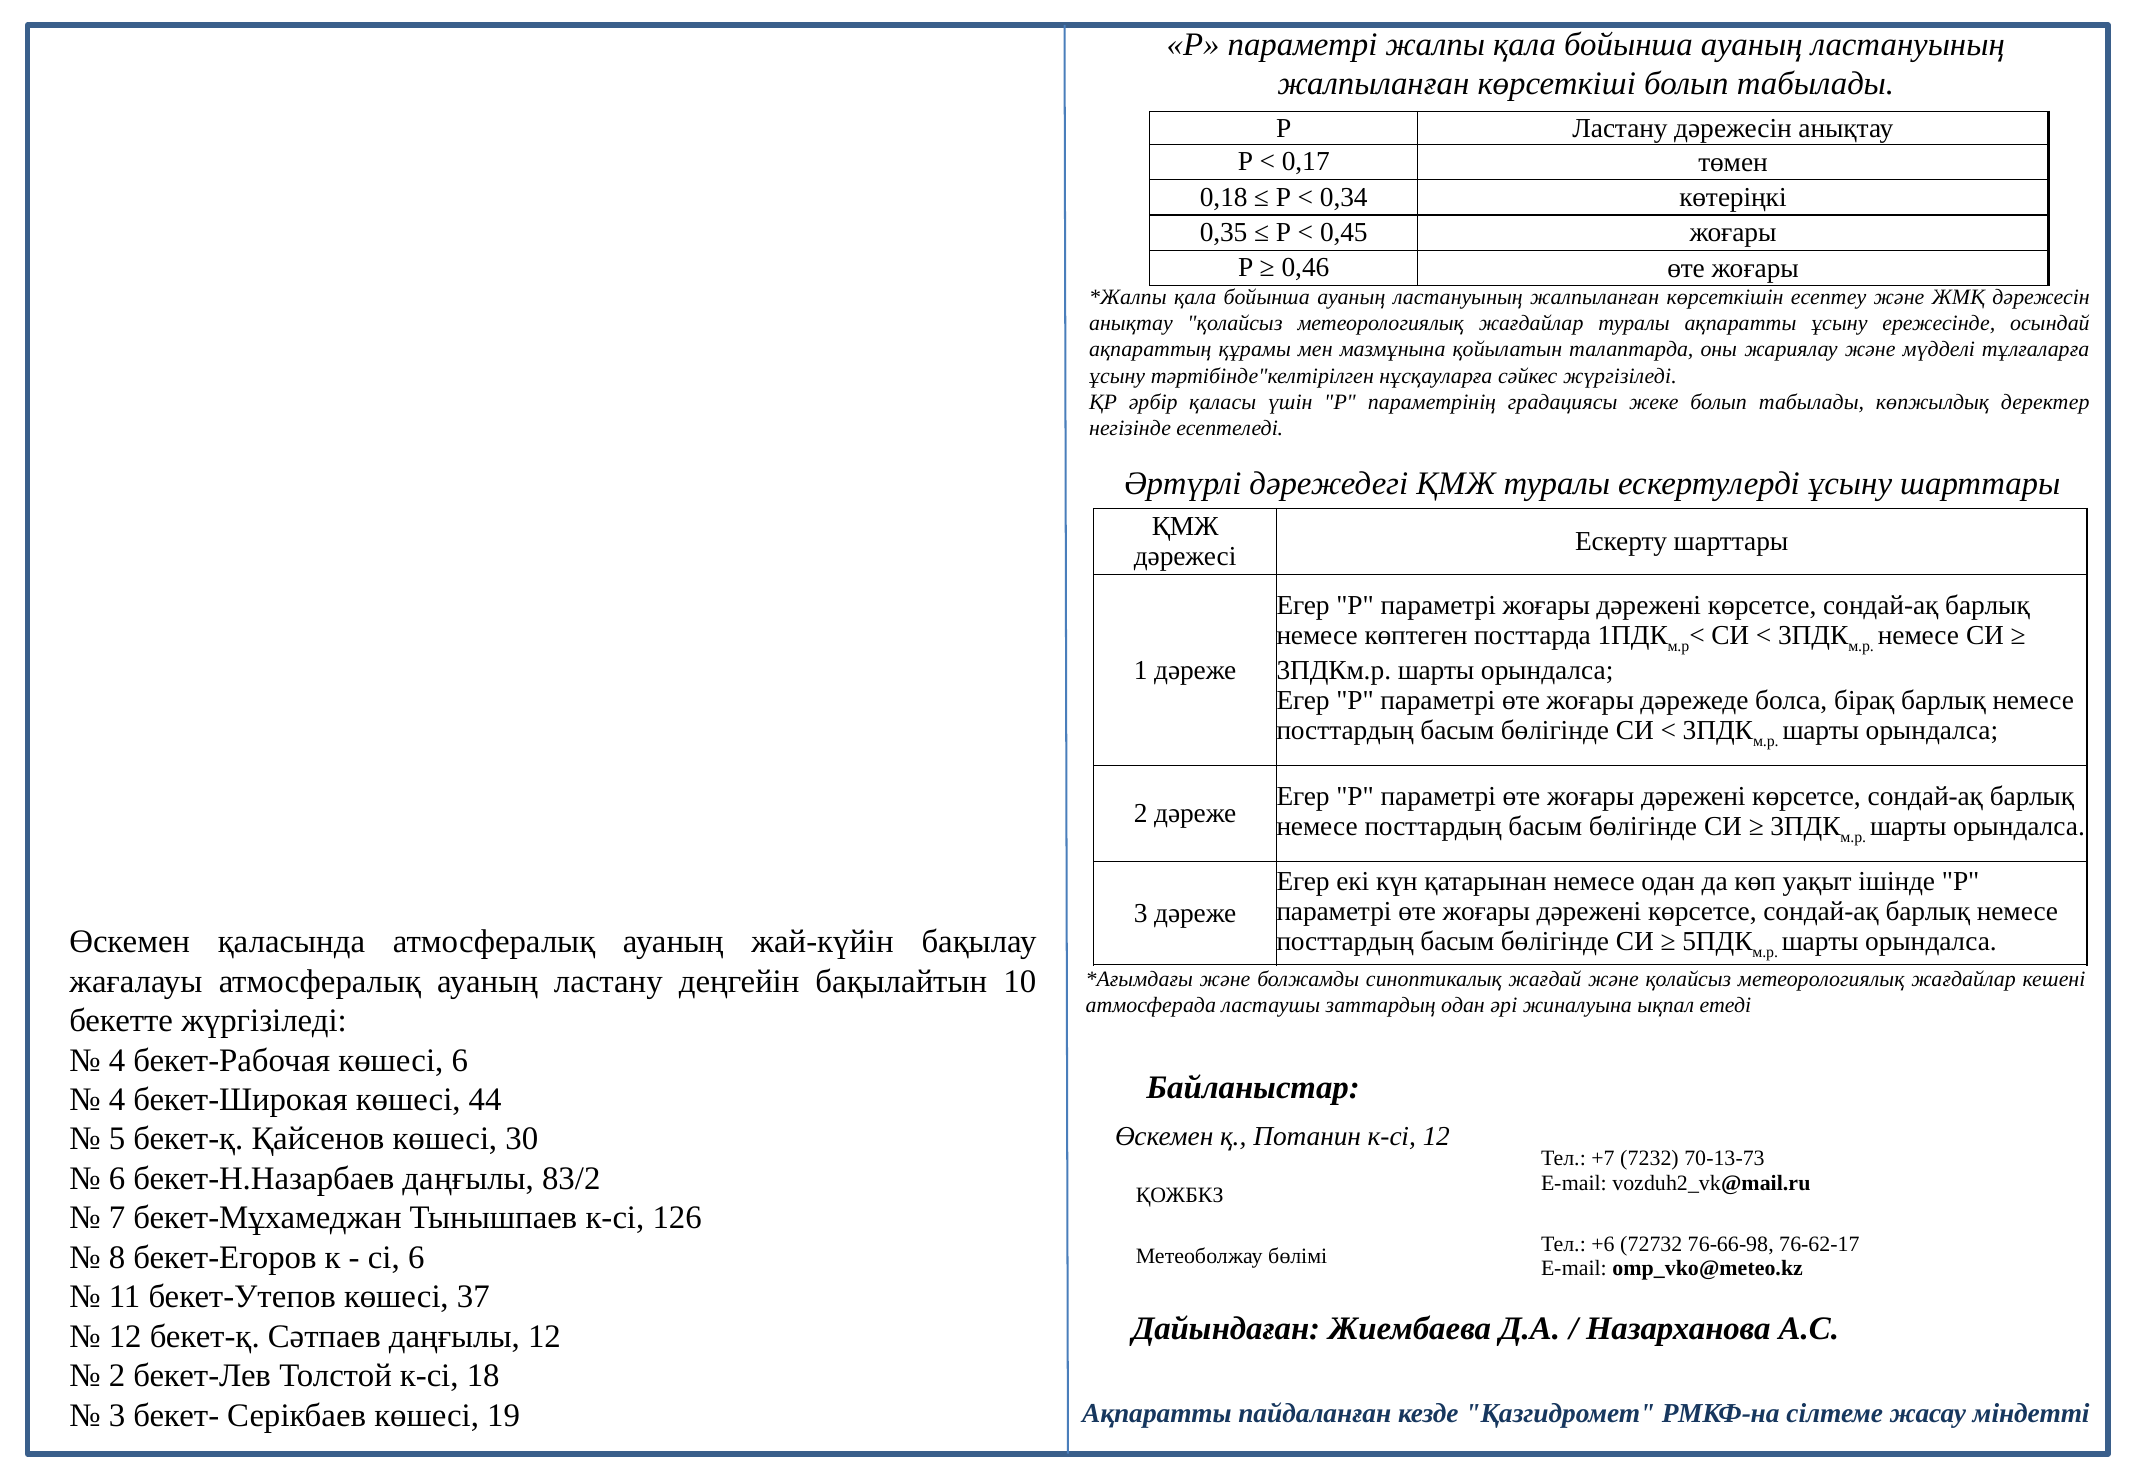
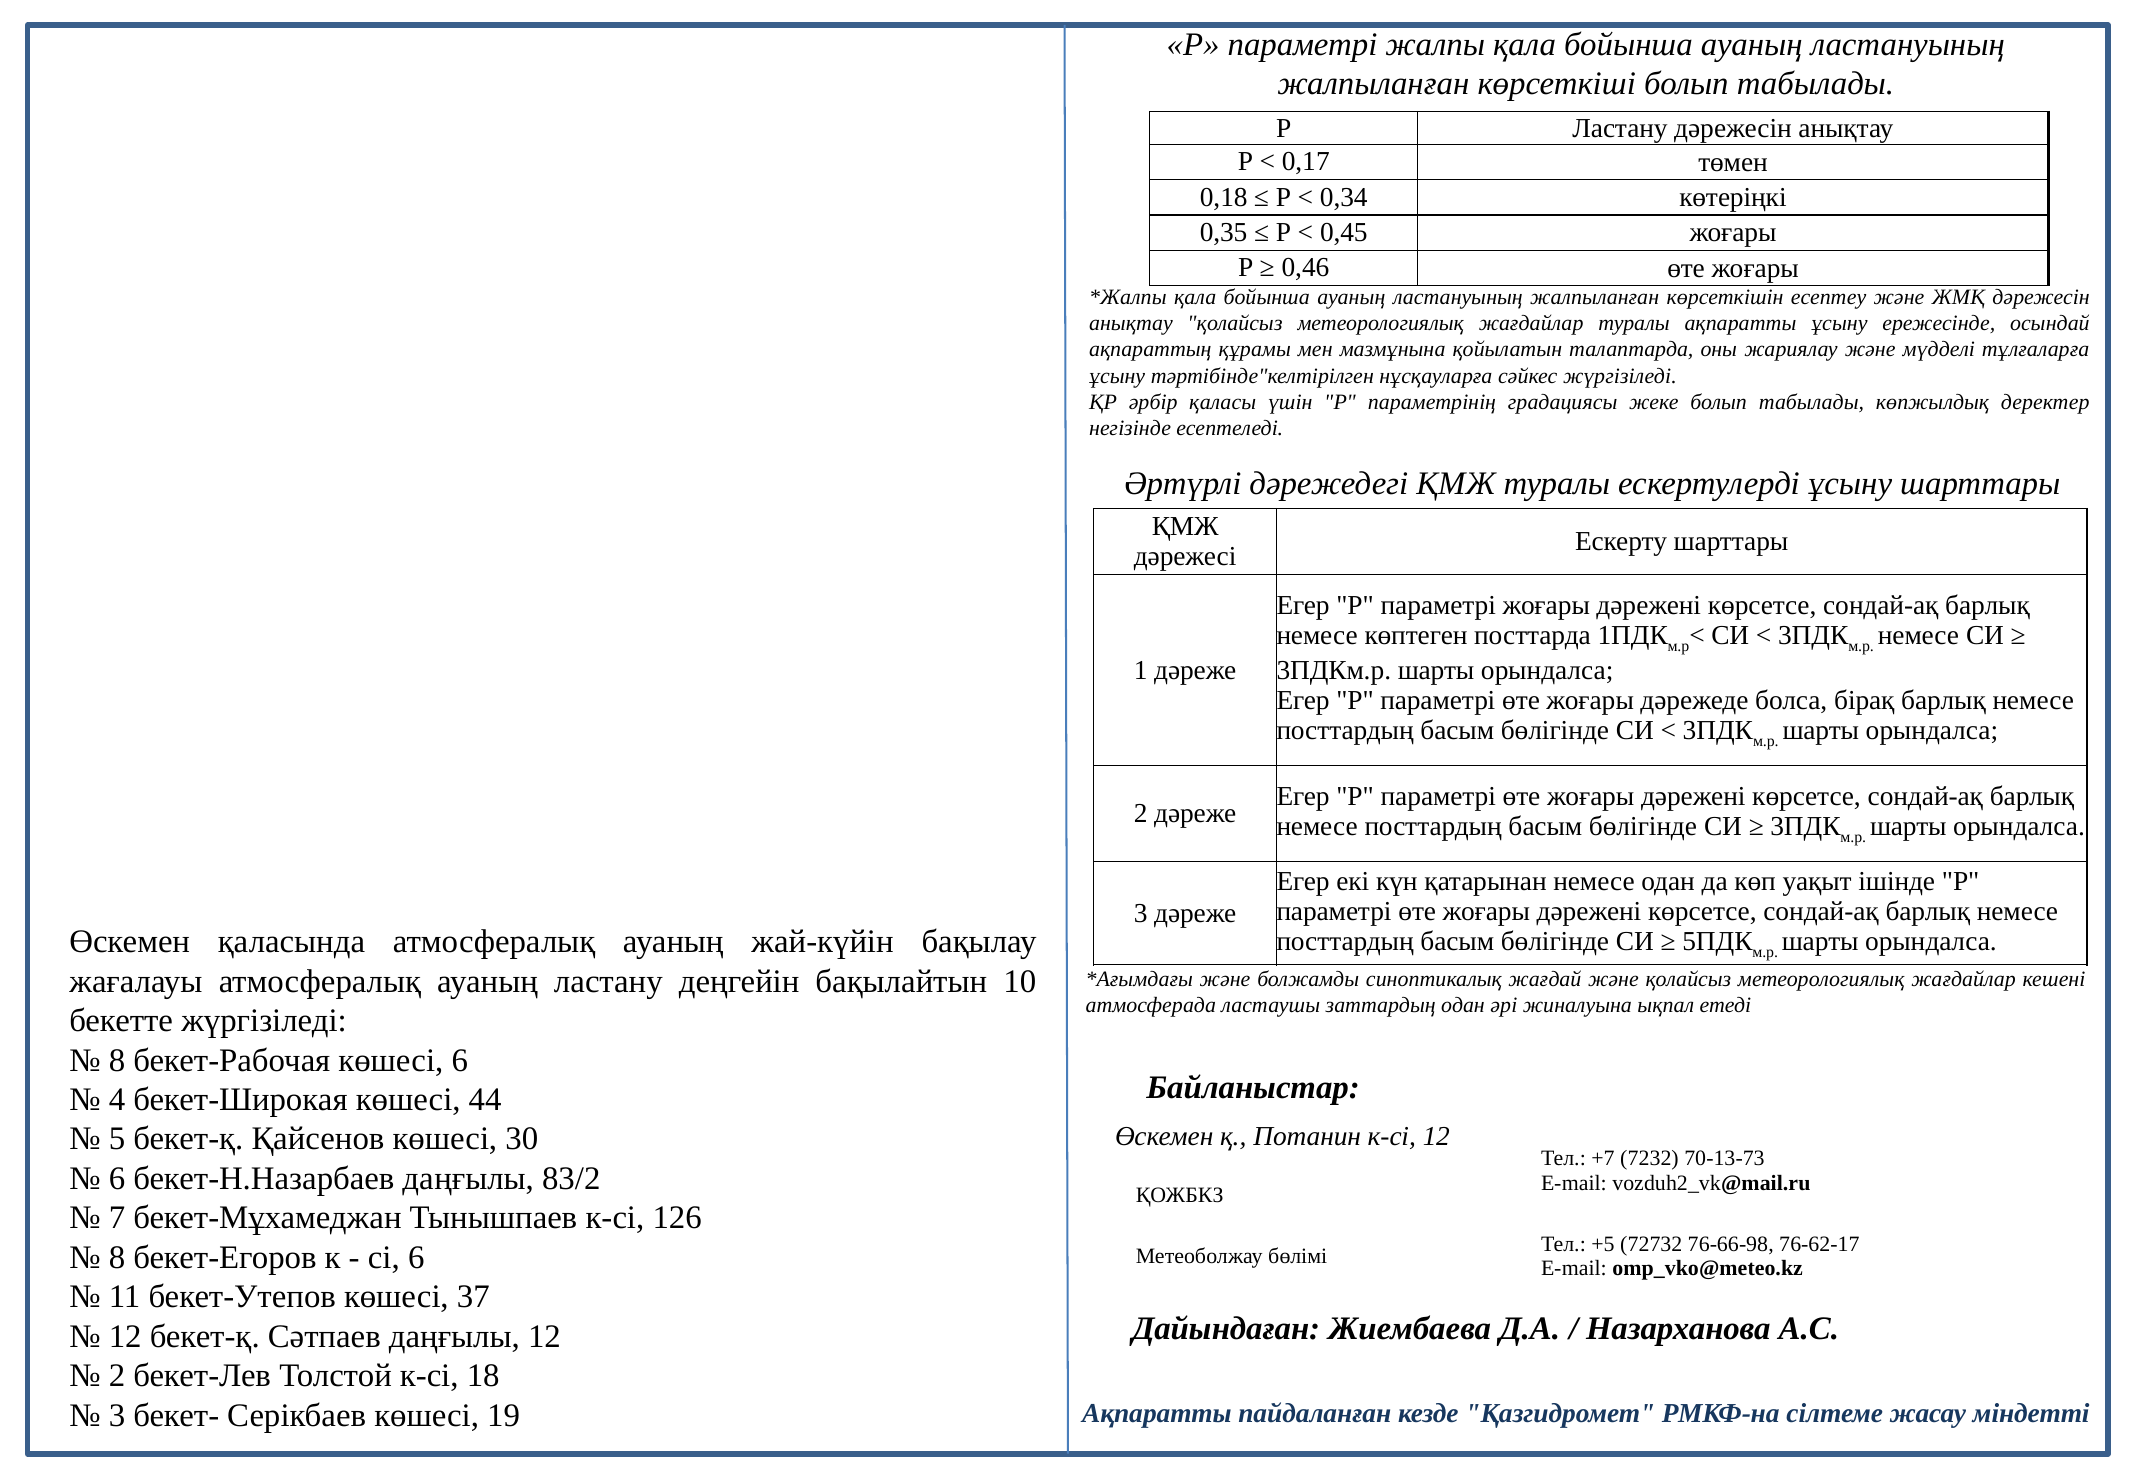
4 at (117, 1060): 4 -> 8
+6: +6 -> +5
